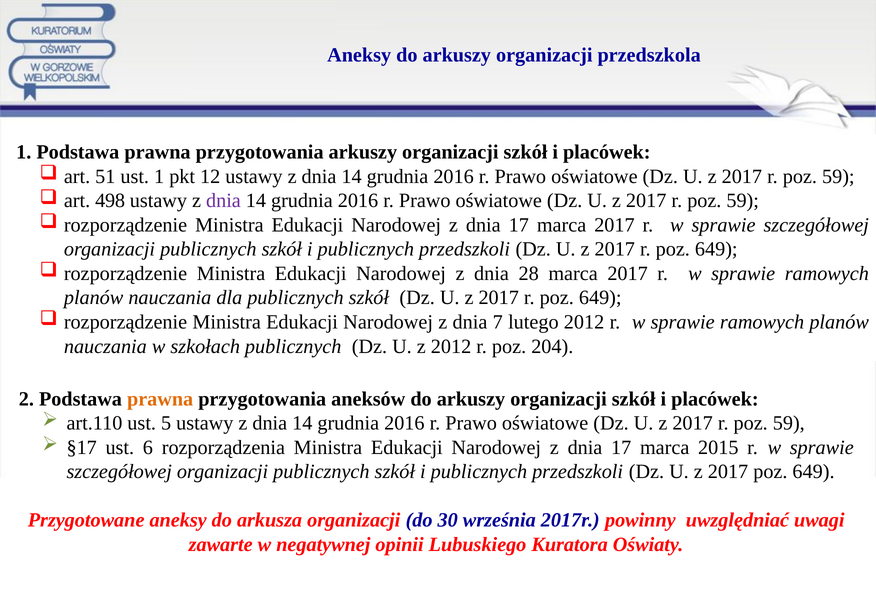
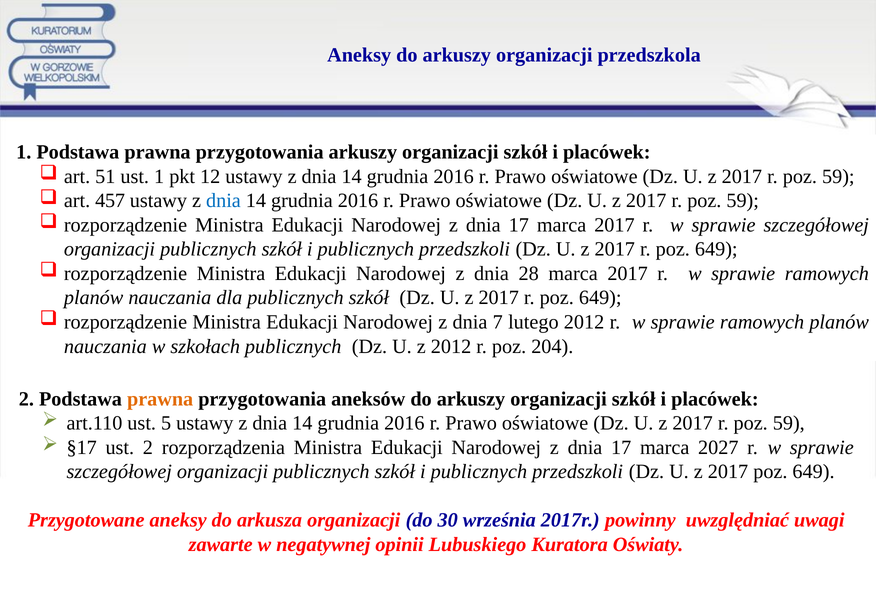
498: 498 -> 457
dnia at (223, 200) colour: purple -> blue
ust 6: 6 -> 2
2015: 2015 -> 2027
